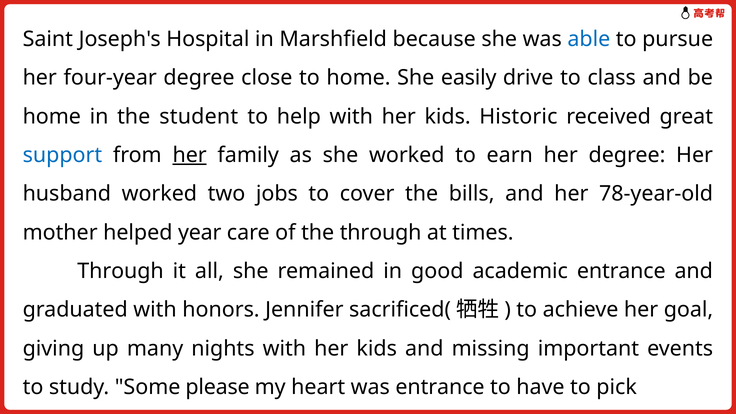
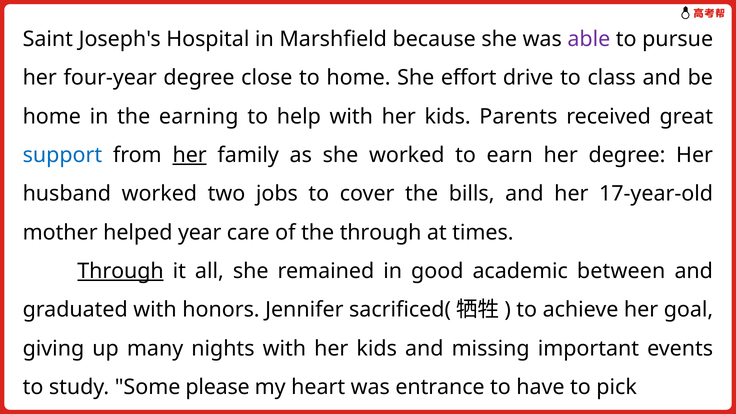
able colour: blue -> purple
easily: easily -> effort
student: student -> earning
Historic: Historic -> Parents
78-year-old: 78-year-old -> 17-year-old
Through at (121, 271) underline: none -> present
academic entrance: entrance -> between
